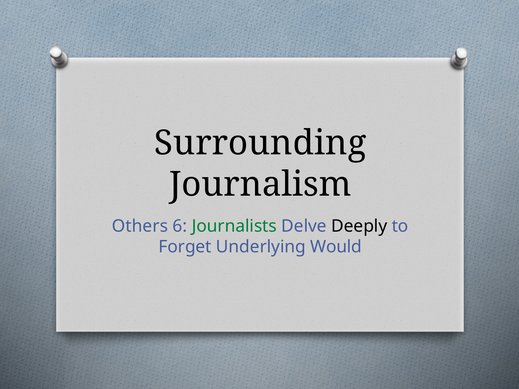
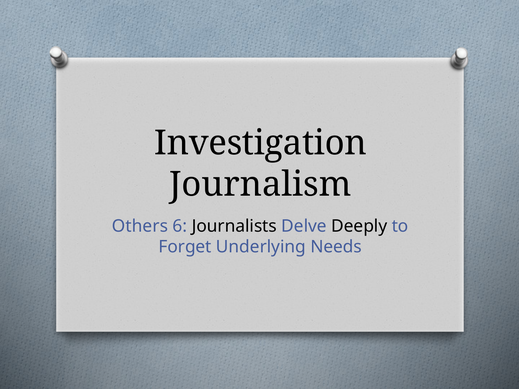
Surrounding: Surrounding -> Investigation
Journalists colour: green -> black
Would: Would -> Needs
